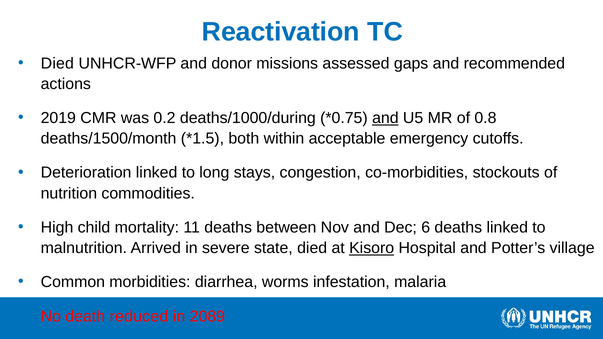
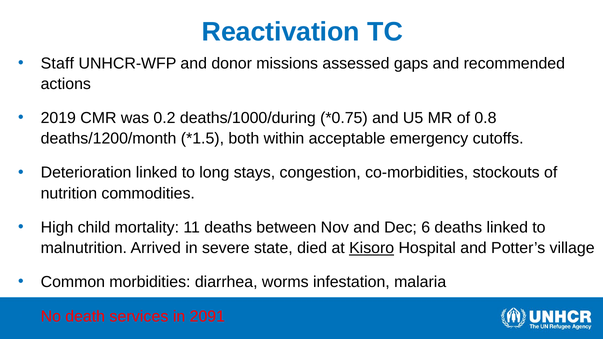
Died at (57, 63): Died -> Staff
and at (385, 118) underline: present -> none
deaths/1500/month: deaths/1500/month -> deaths/1200/month
reduced: reduced -> services
2089: 2089 -> 2091
